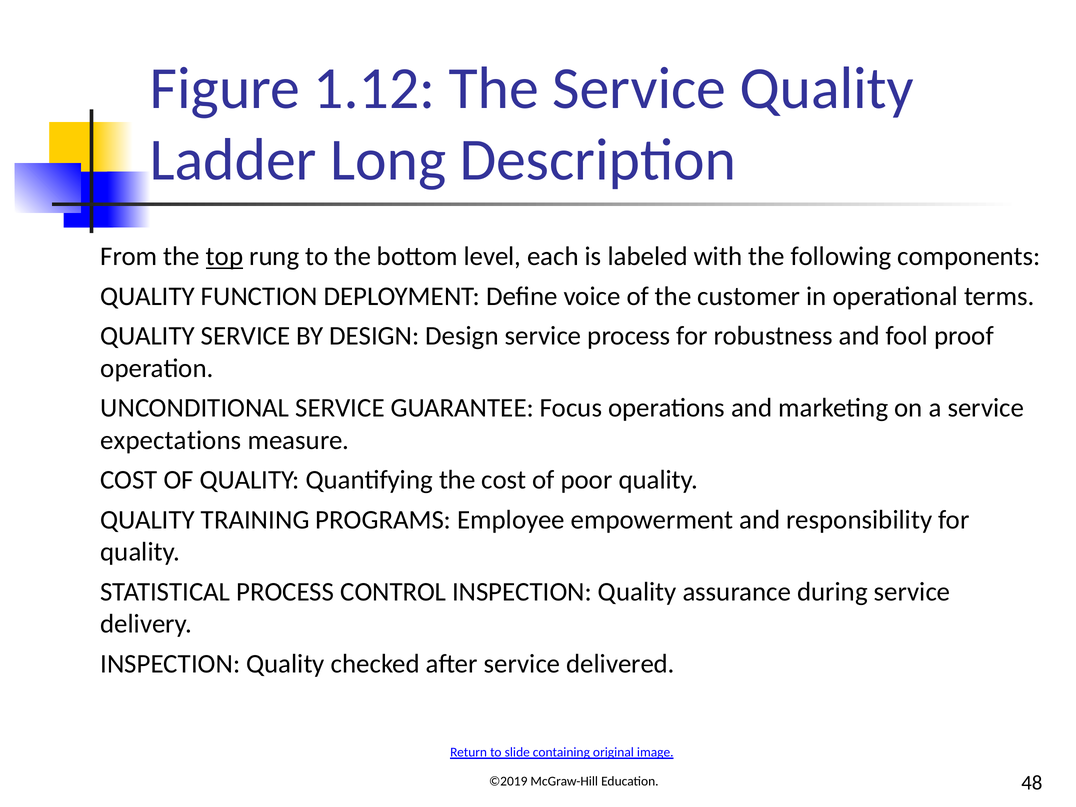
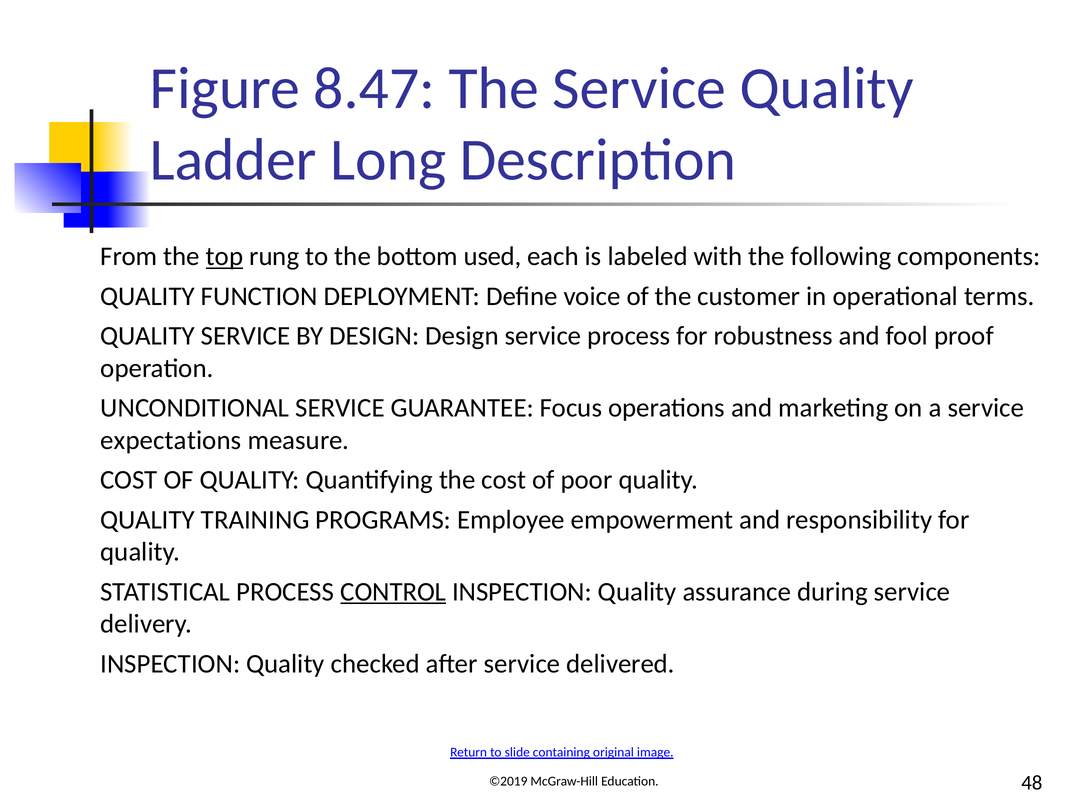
1.12: 1.12 -> 8.47
level: level -> used
CONTROL underline: none -> present
